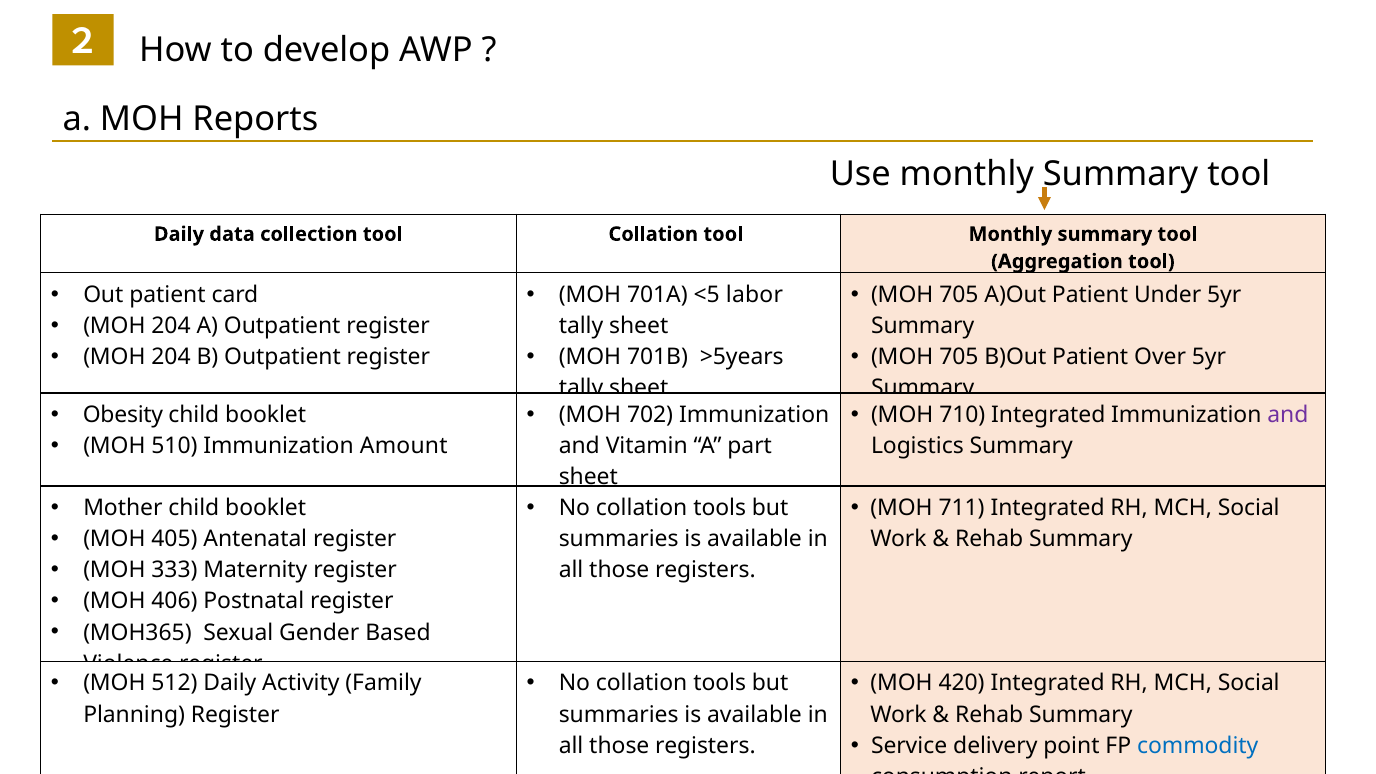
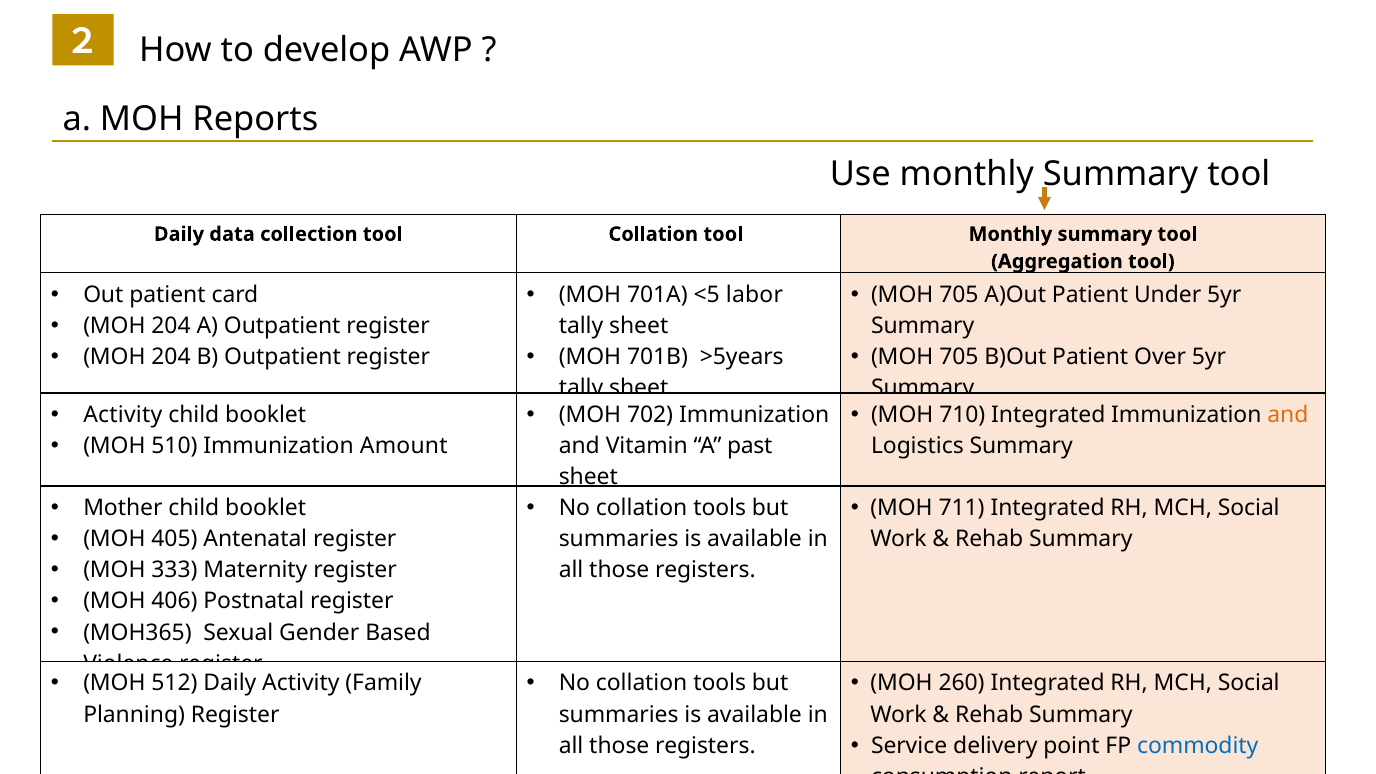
Obesity at (123, 415): Obesity -> Activity
and at (1288, 415) colour: purple -> orange
part: part -> past
420: 420 -> 260
